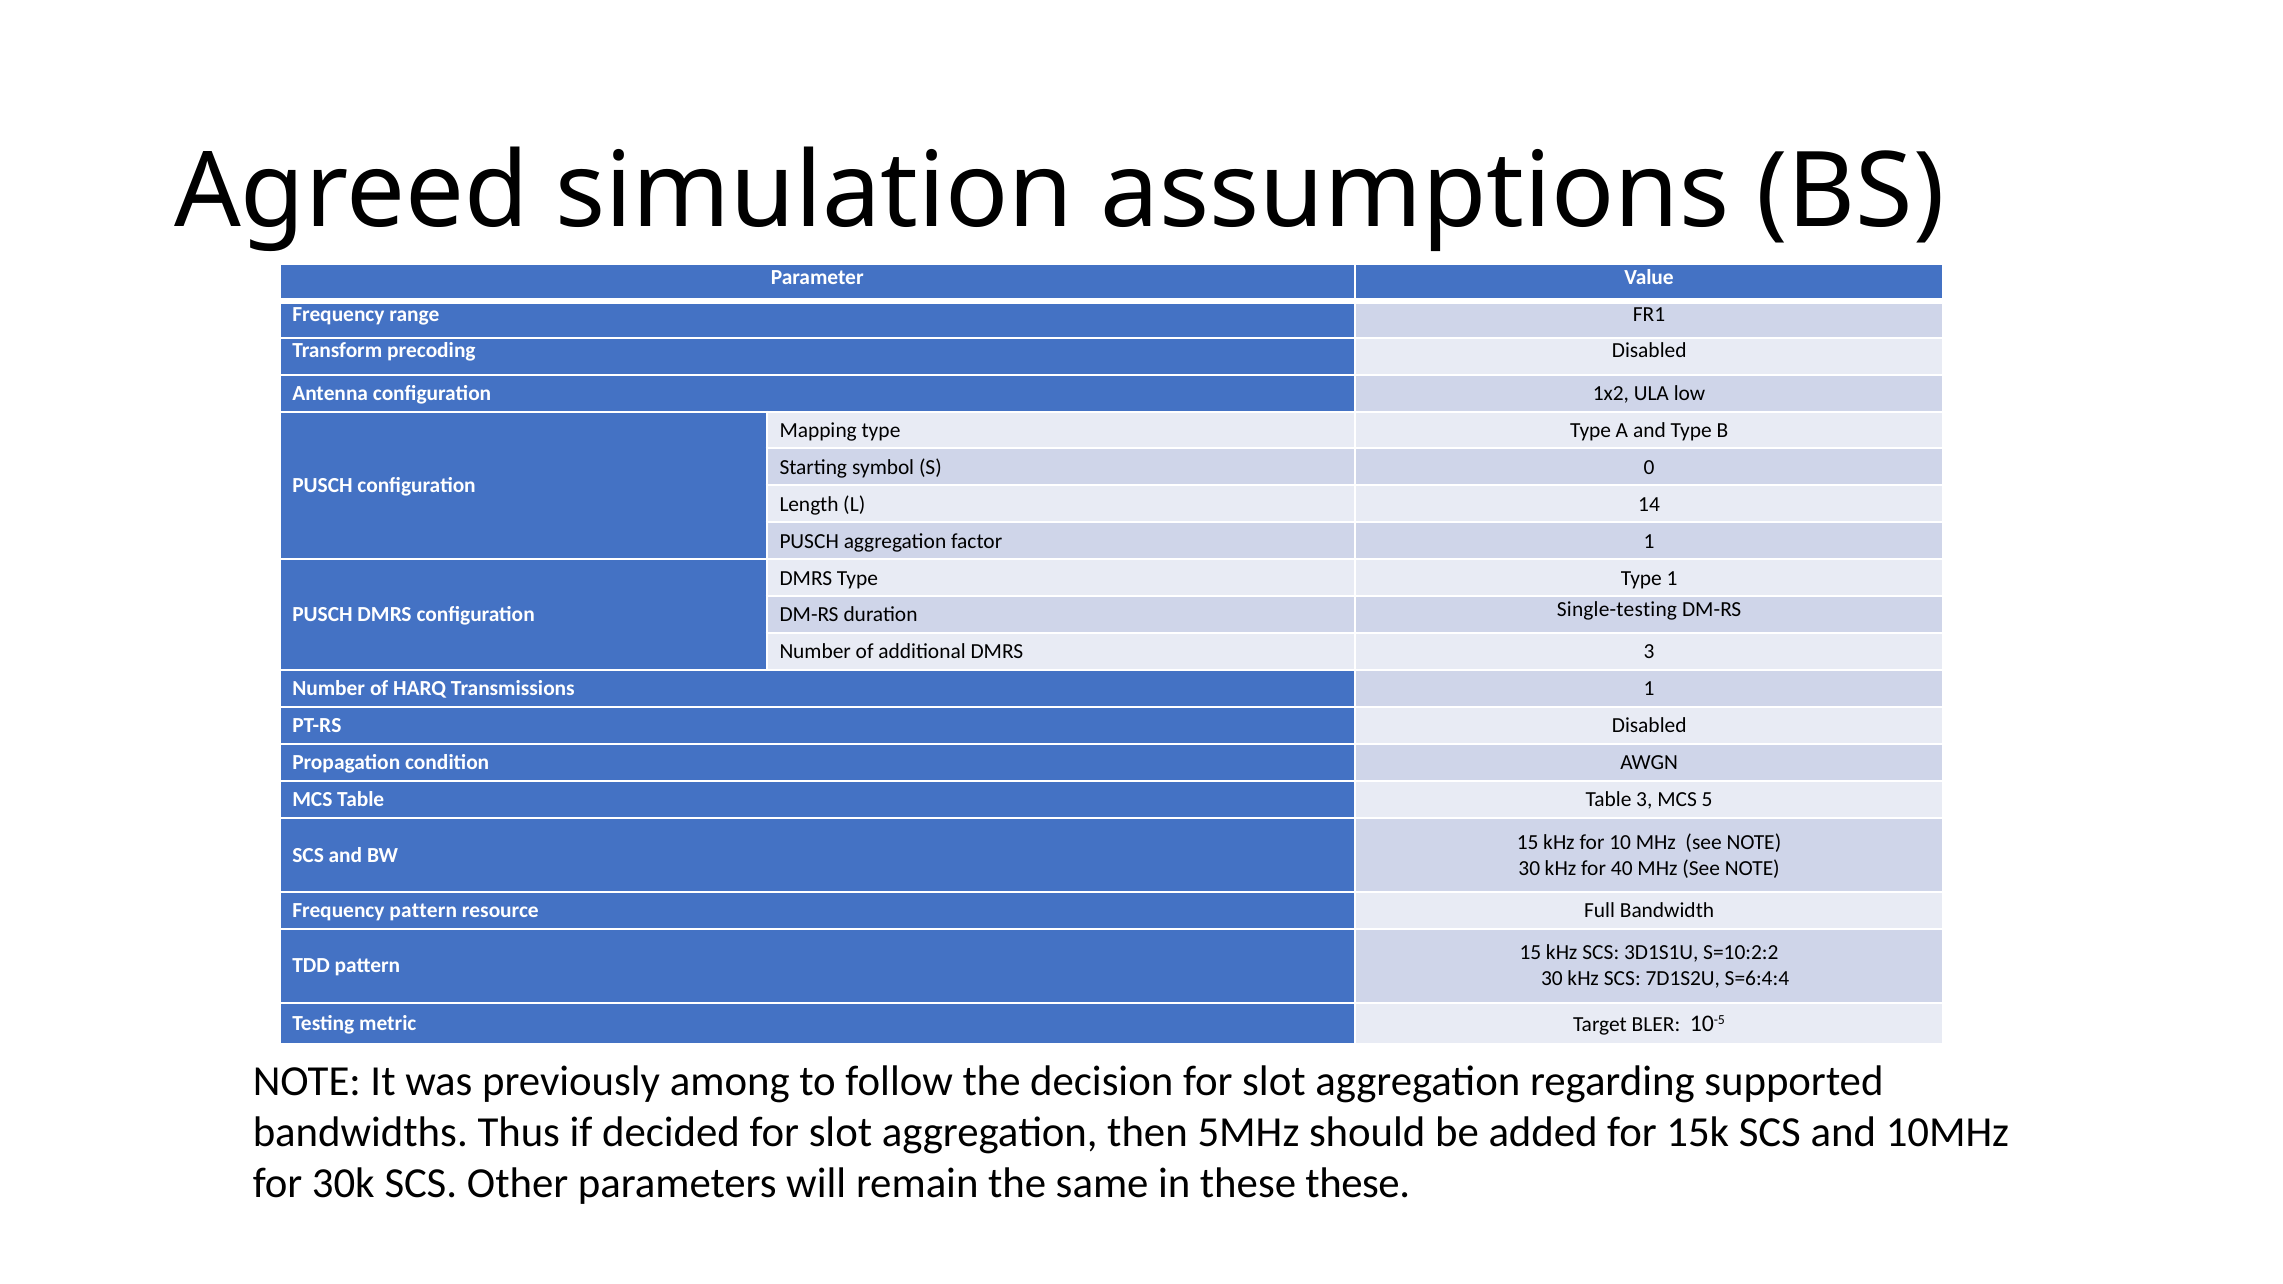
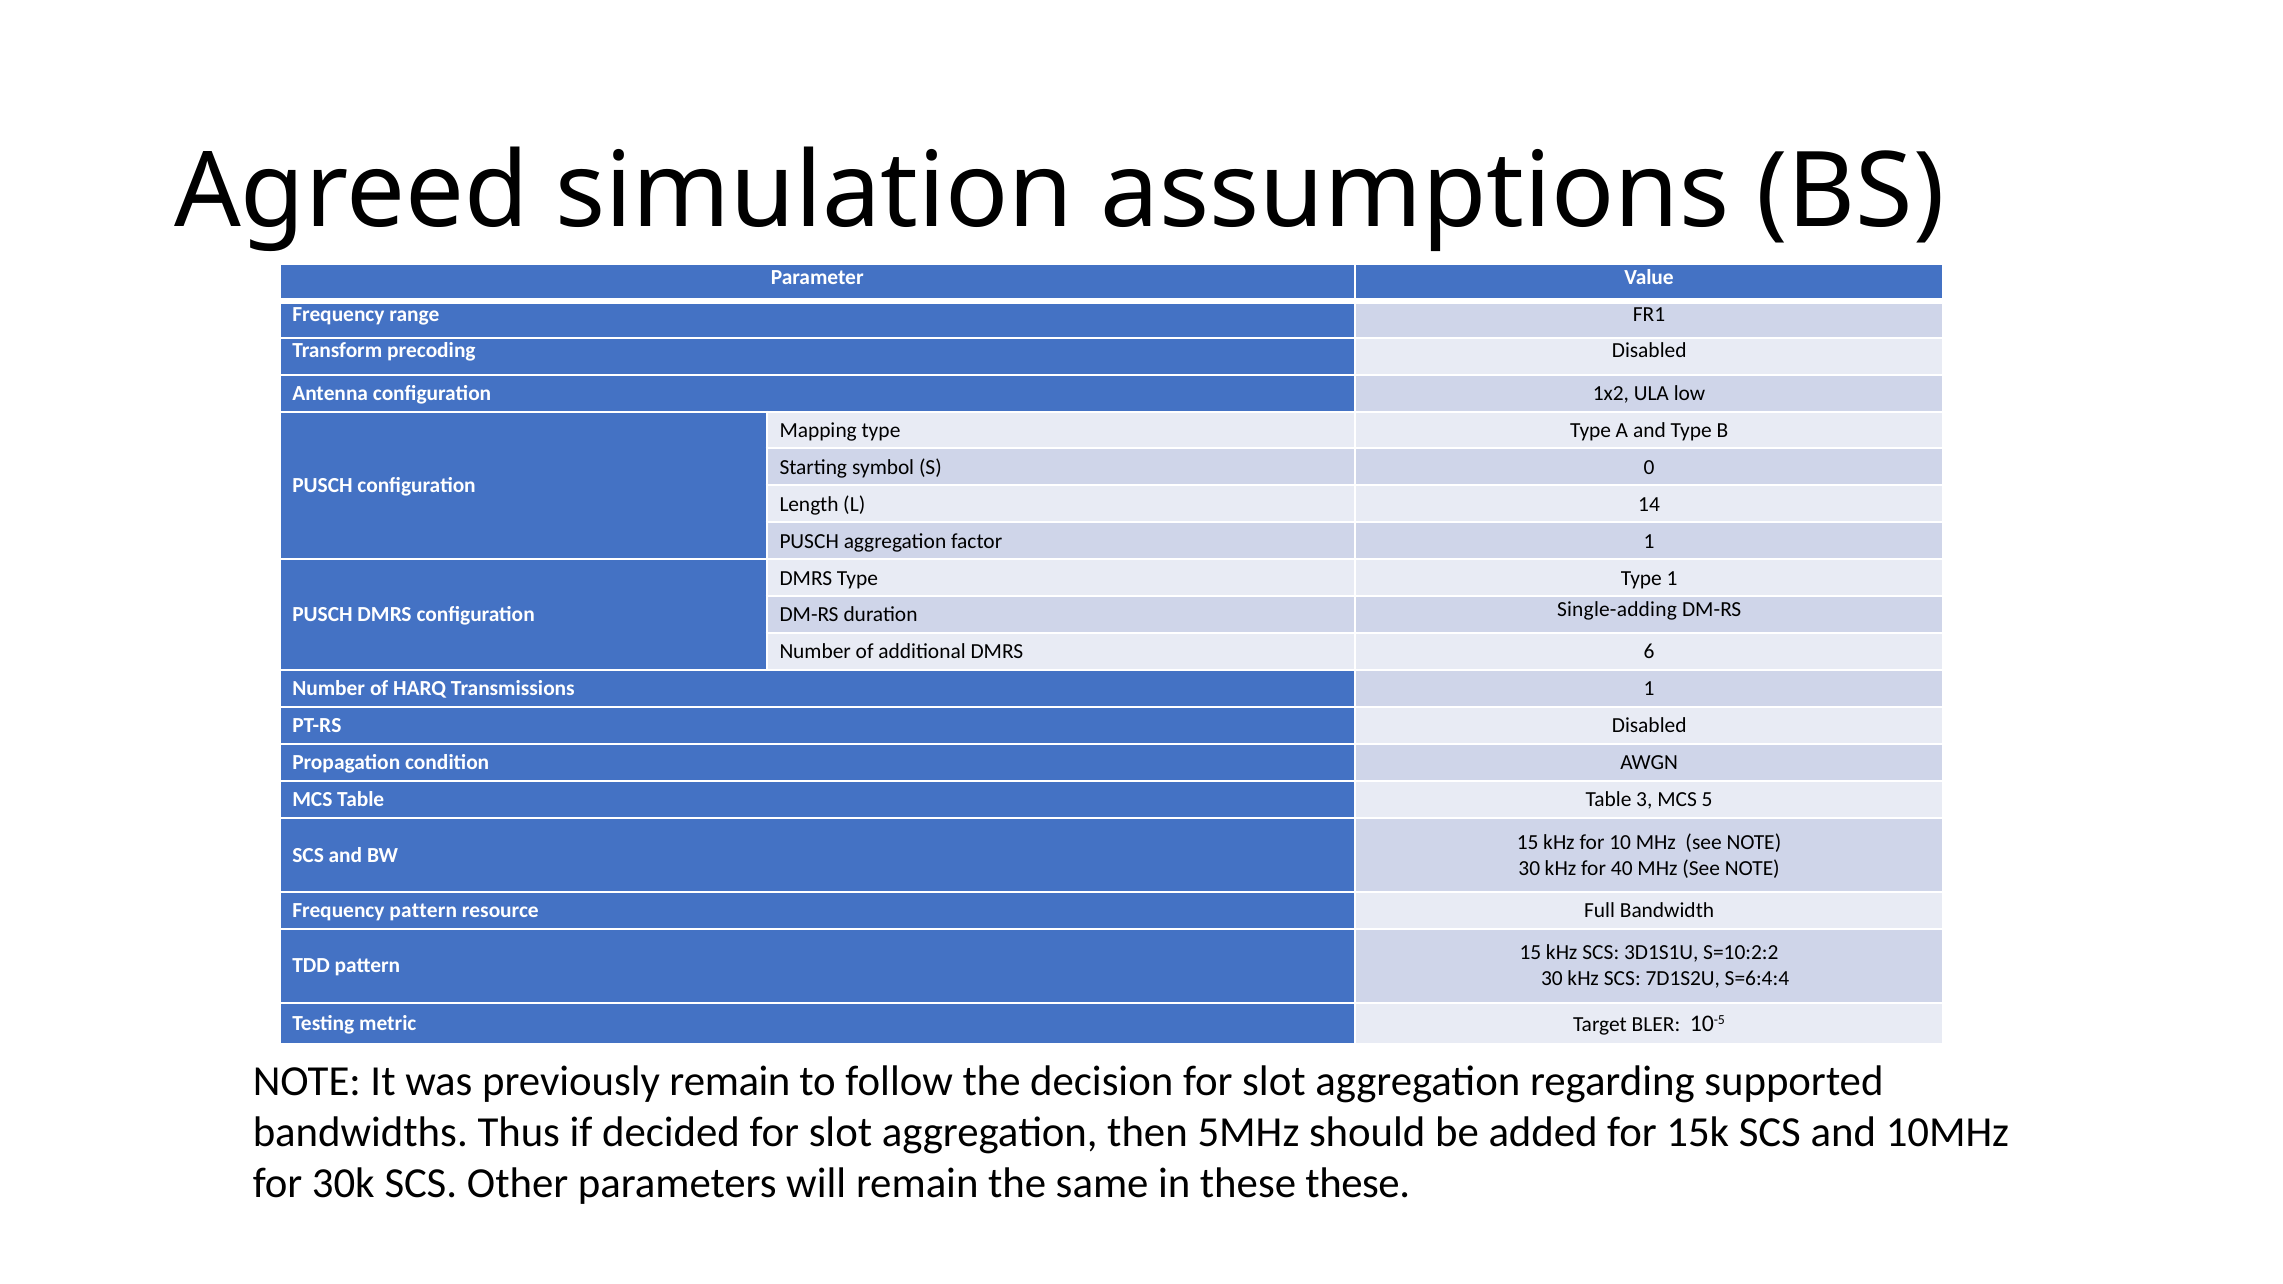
Single-testing: Single-testing -> Single-adding
DMRS 3: 3 -> 6
previously among: among -> remain
